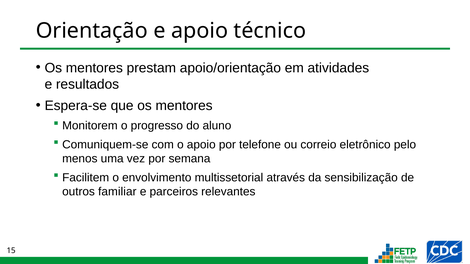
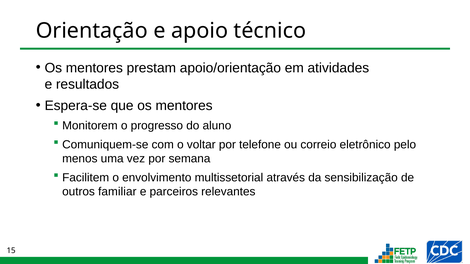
o apoio: apoio -> voltar
